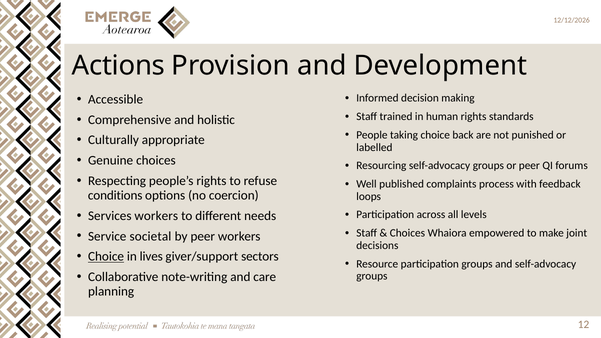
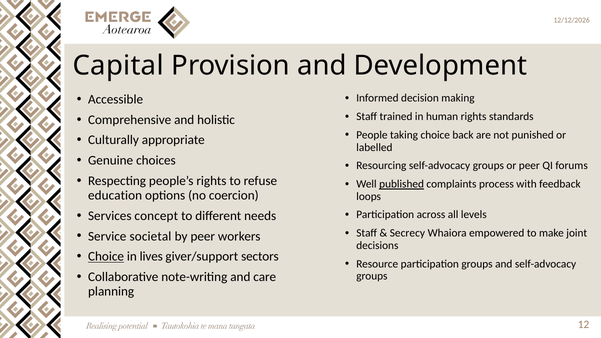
Actions: Actions -> Capital
published underline: none -> present
conditions: conditions -> education
Services workers: workers -> concept
Choices at (407, 233): Choices -> Secrecy
